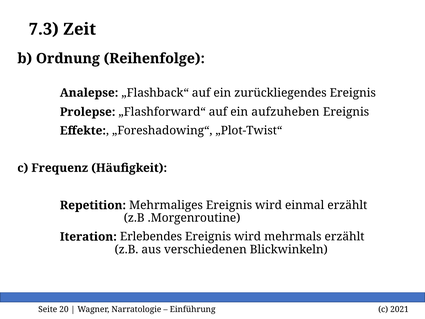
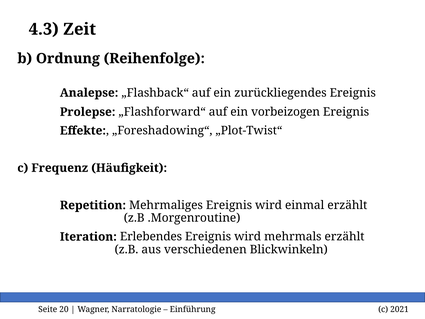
7.3: 7.3 -> 4.3
aufzuheben: aufzuheben -> vorbeizogen
